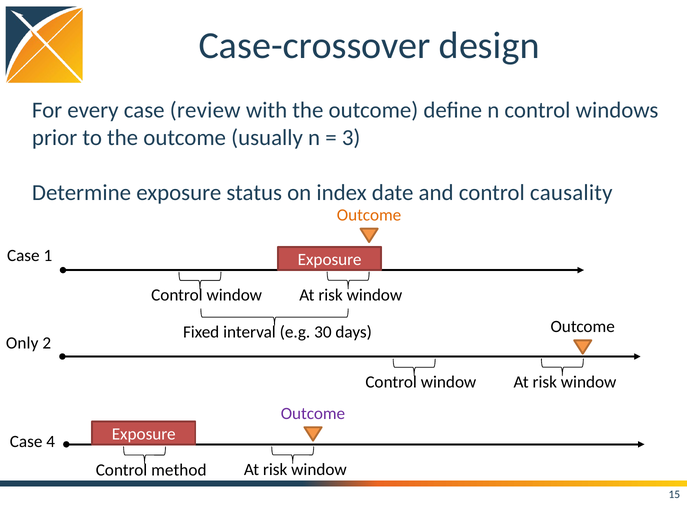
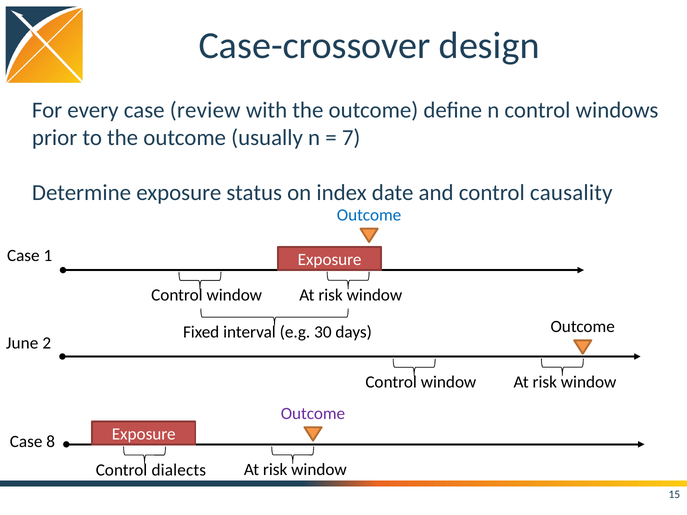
3: 3 -> 7
Outcome at (369, 215) colour: orange -> blue
Only: Only -> June
4: 4 -> 8
method: method -> dialects
